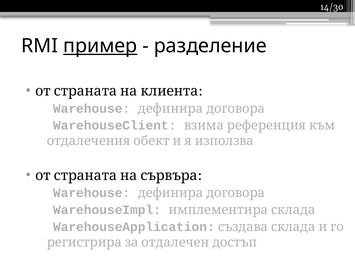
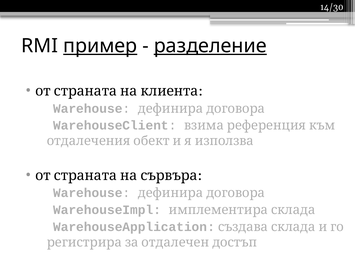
разделение underline: none -> present
